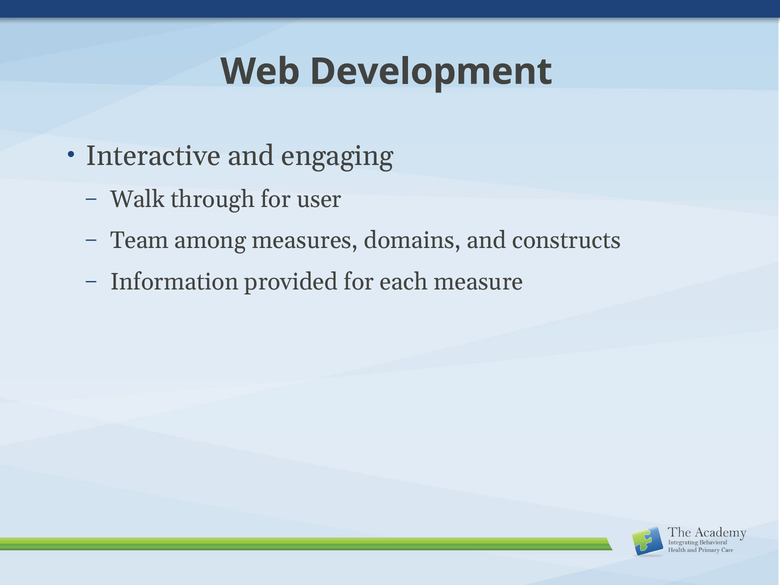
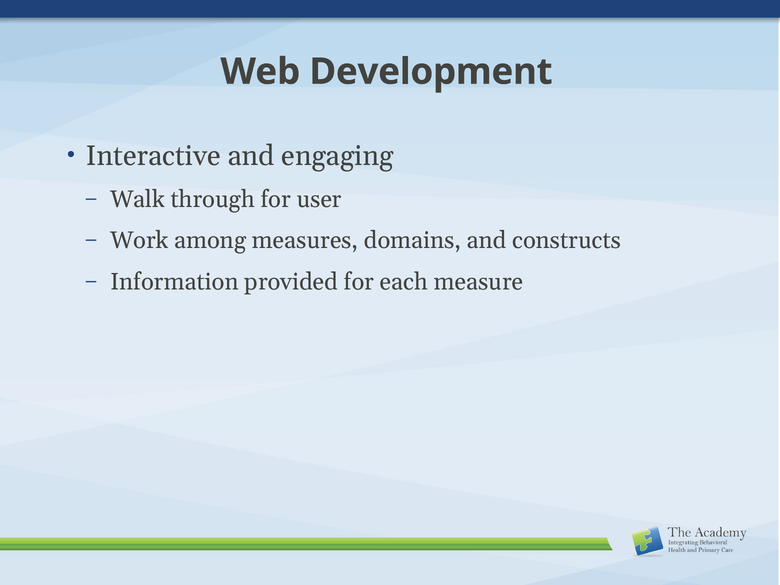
Team: Team -> Work
